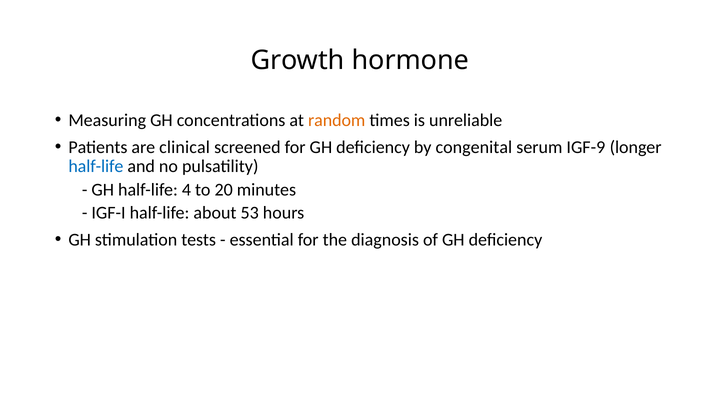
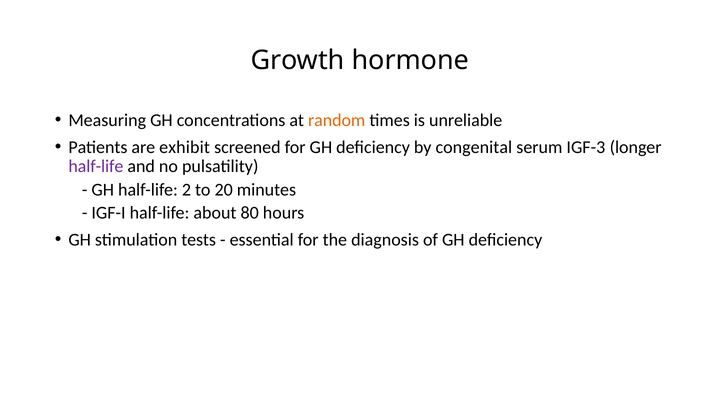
clinical: clinical -> exhibit
IGF-9: IGF-9 -> IGF-3
half-life at (96, 166) colour: blue -> purple
4: 4 -> 2
53: 53 -> 80
